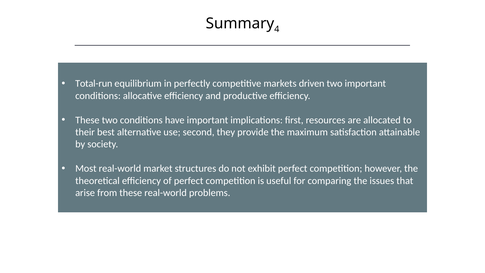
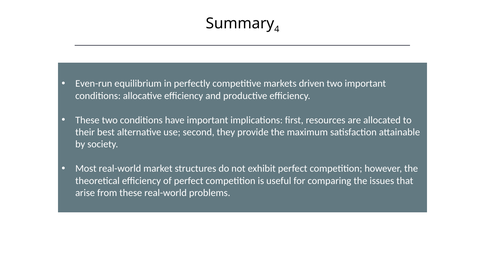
Total-run: Total-run -> Even-run
